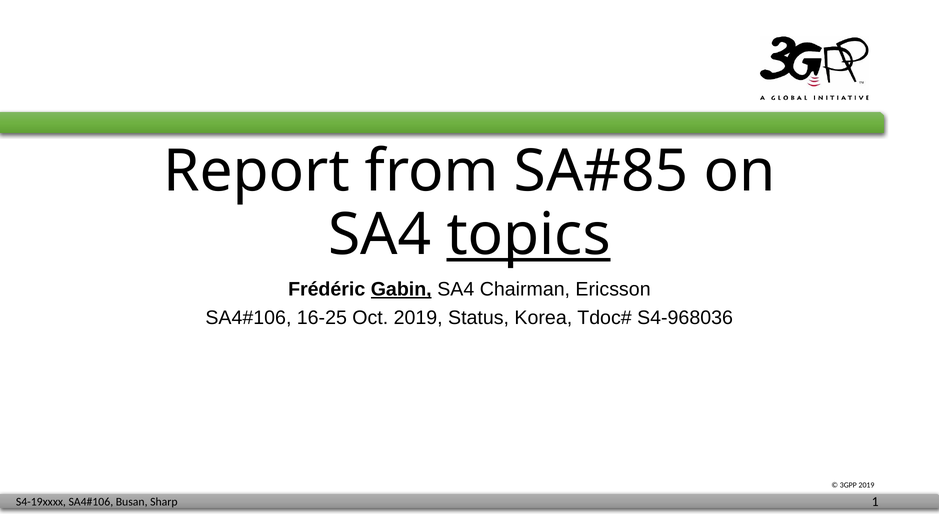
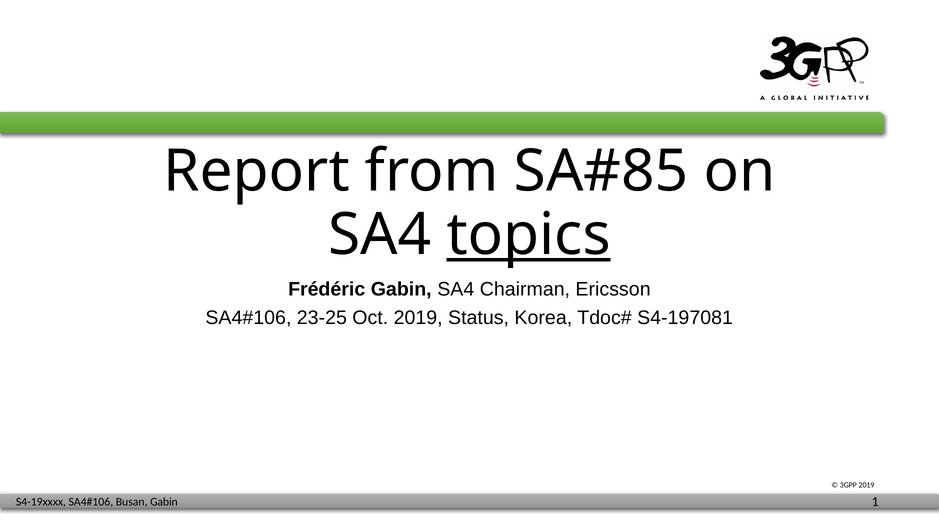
Gabin at (401, 290) underline: present -> none
16-25: 16-25 -> 23-25
S4-968036: S4-968036 -> S4-197081
Busan Sharp: Sharp -> Gabin
